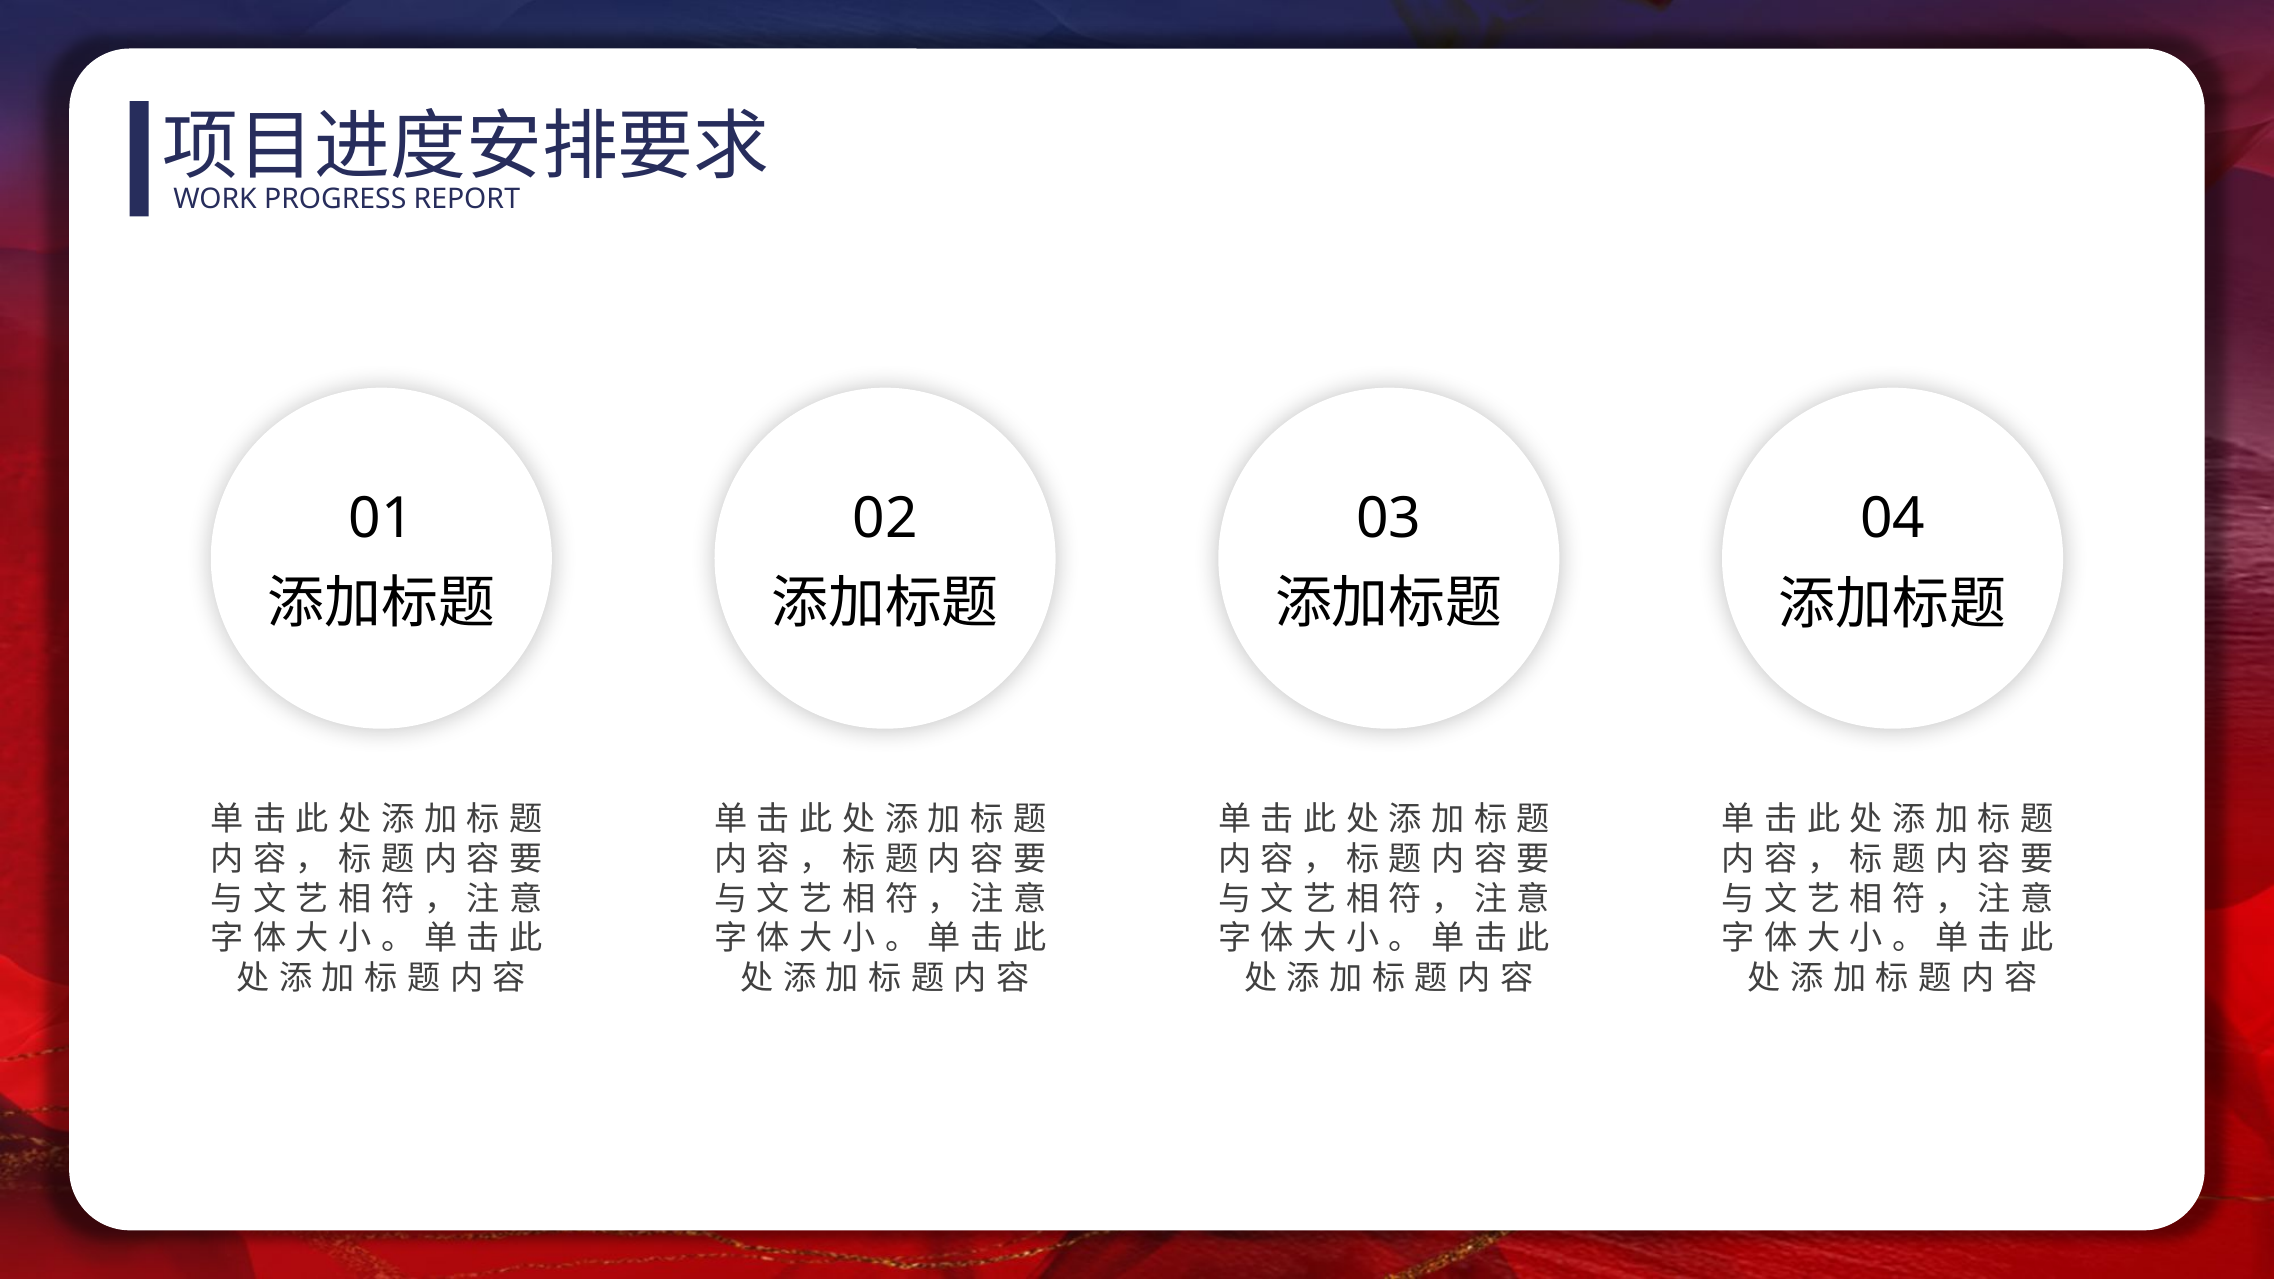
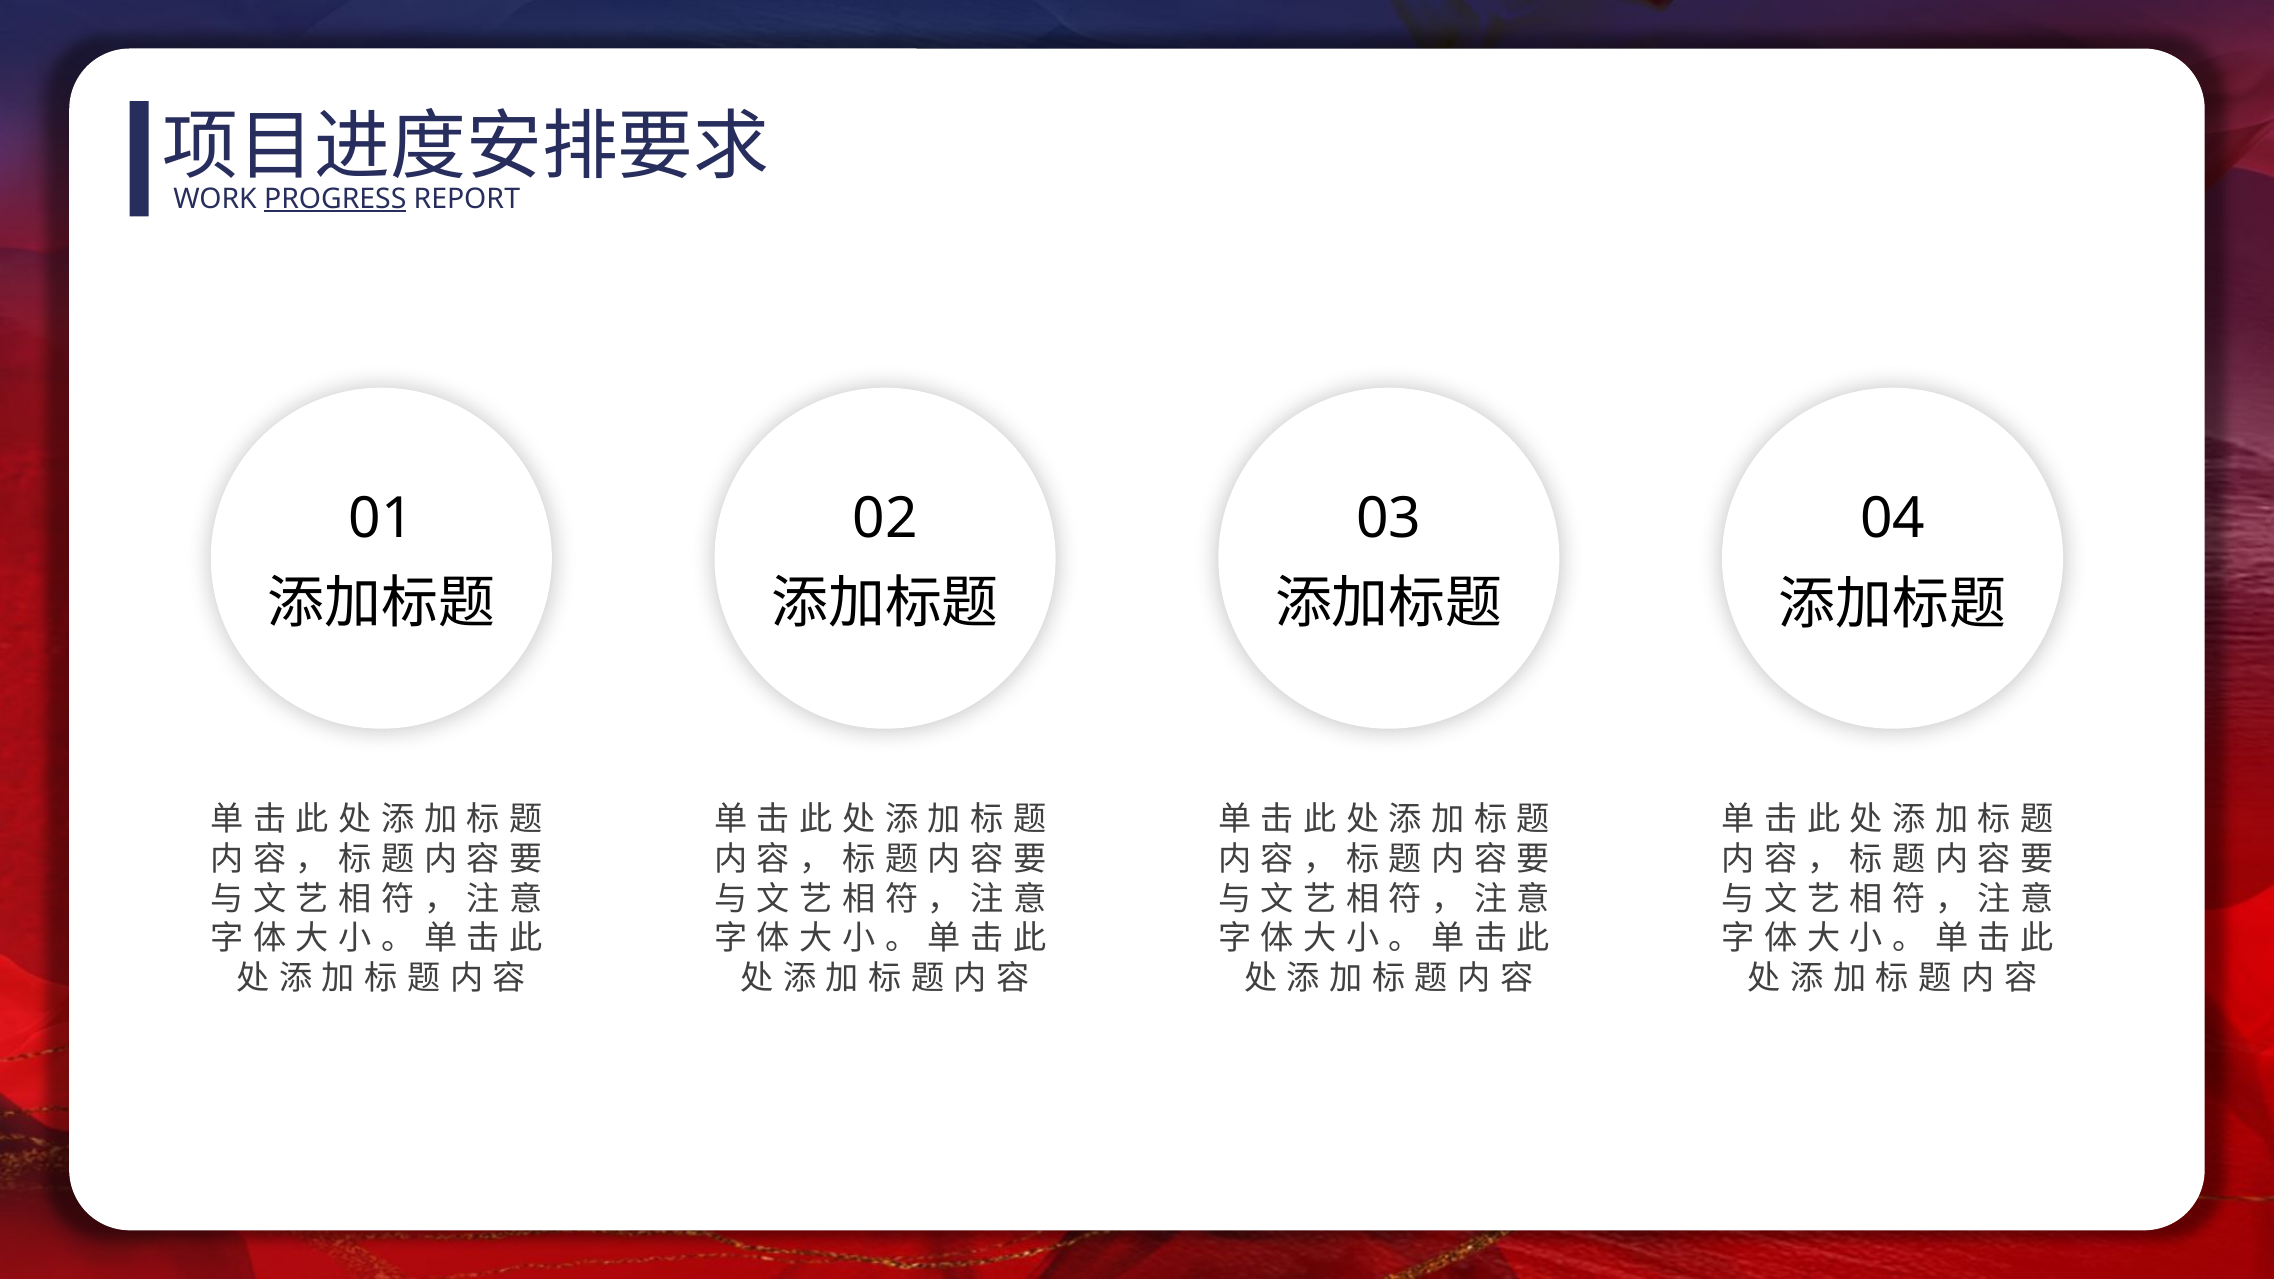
PROGRESS underline: none -> present
